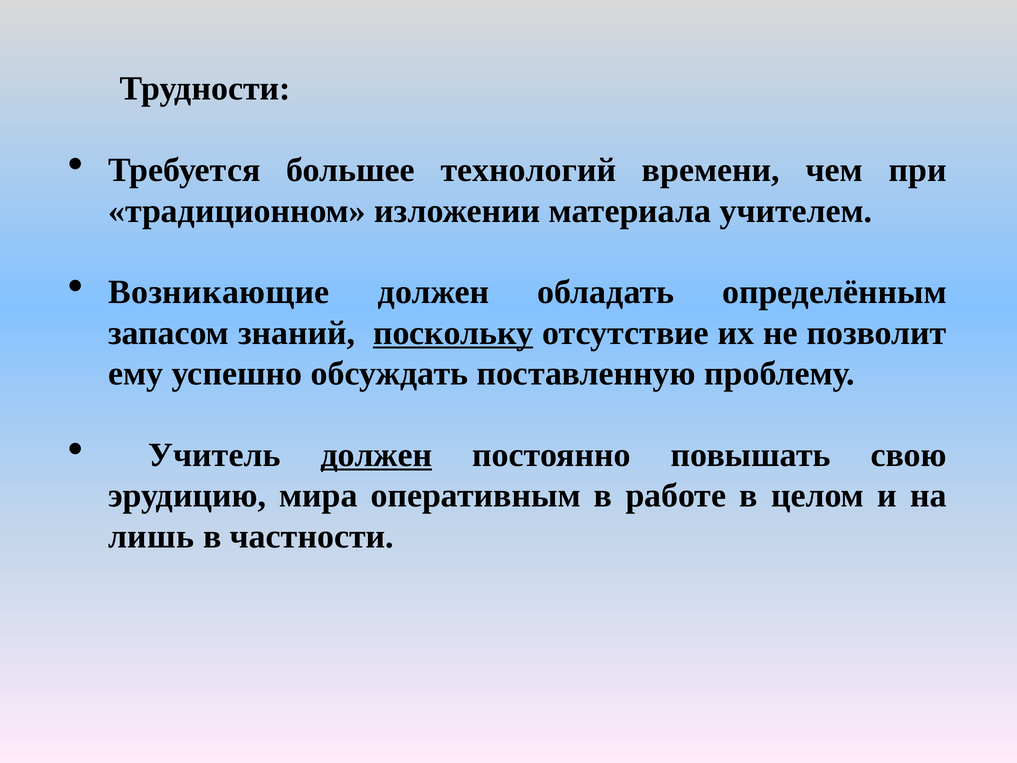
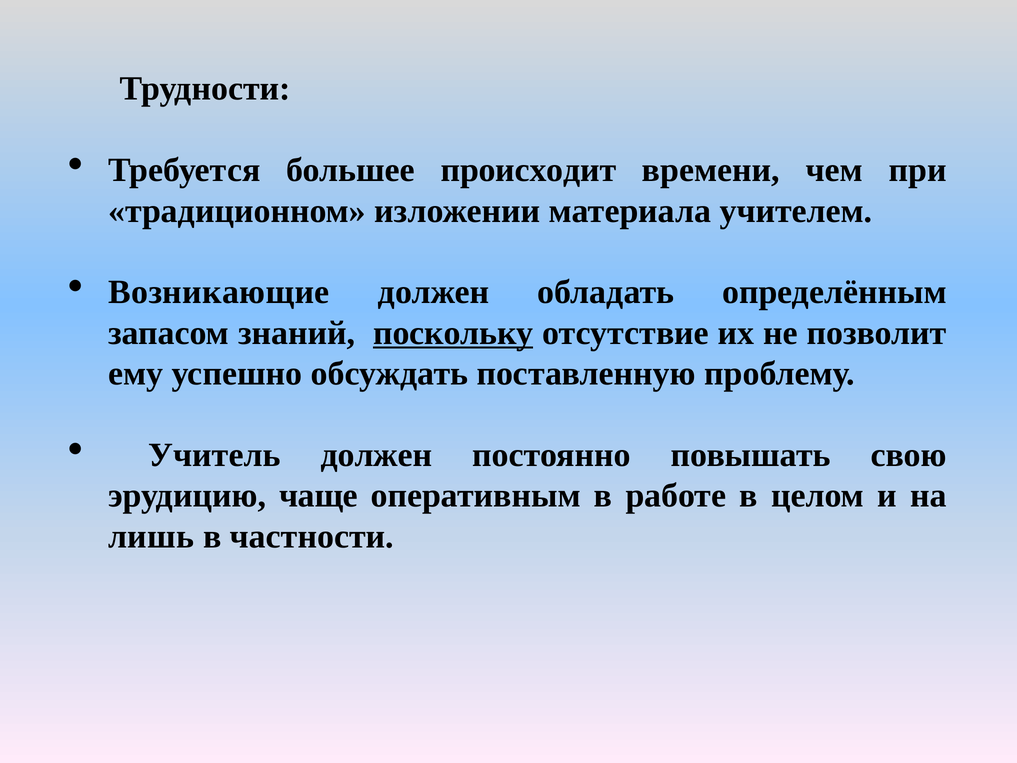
технологий: технологий -> происходит
должен at (376, 455) underline: present -> none
мира: мира -> чаще
